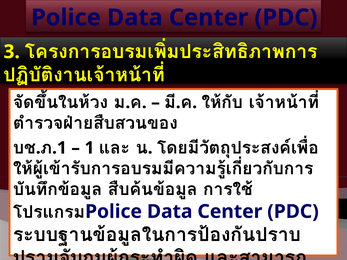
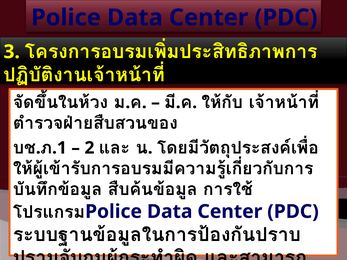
1: 1 -> 2
